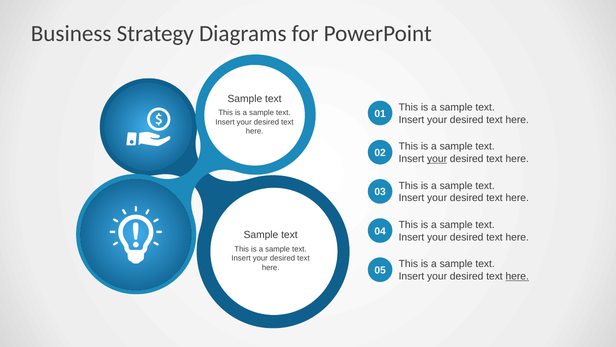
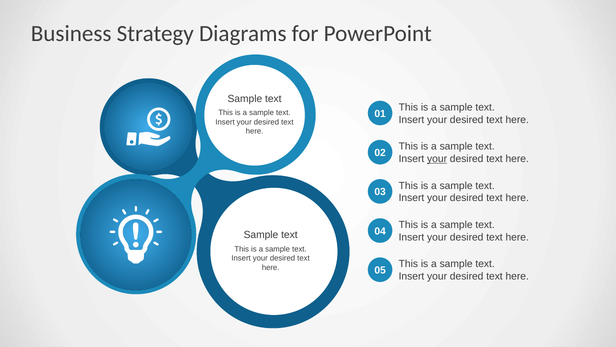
here at (517, 276) underline: present -> none
